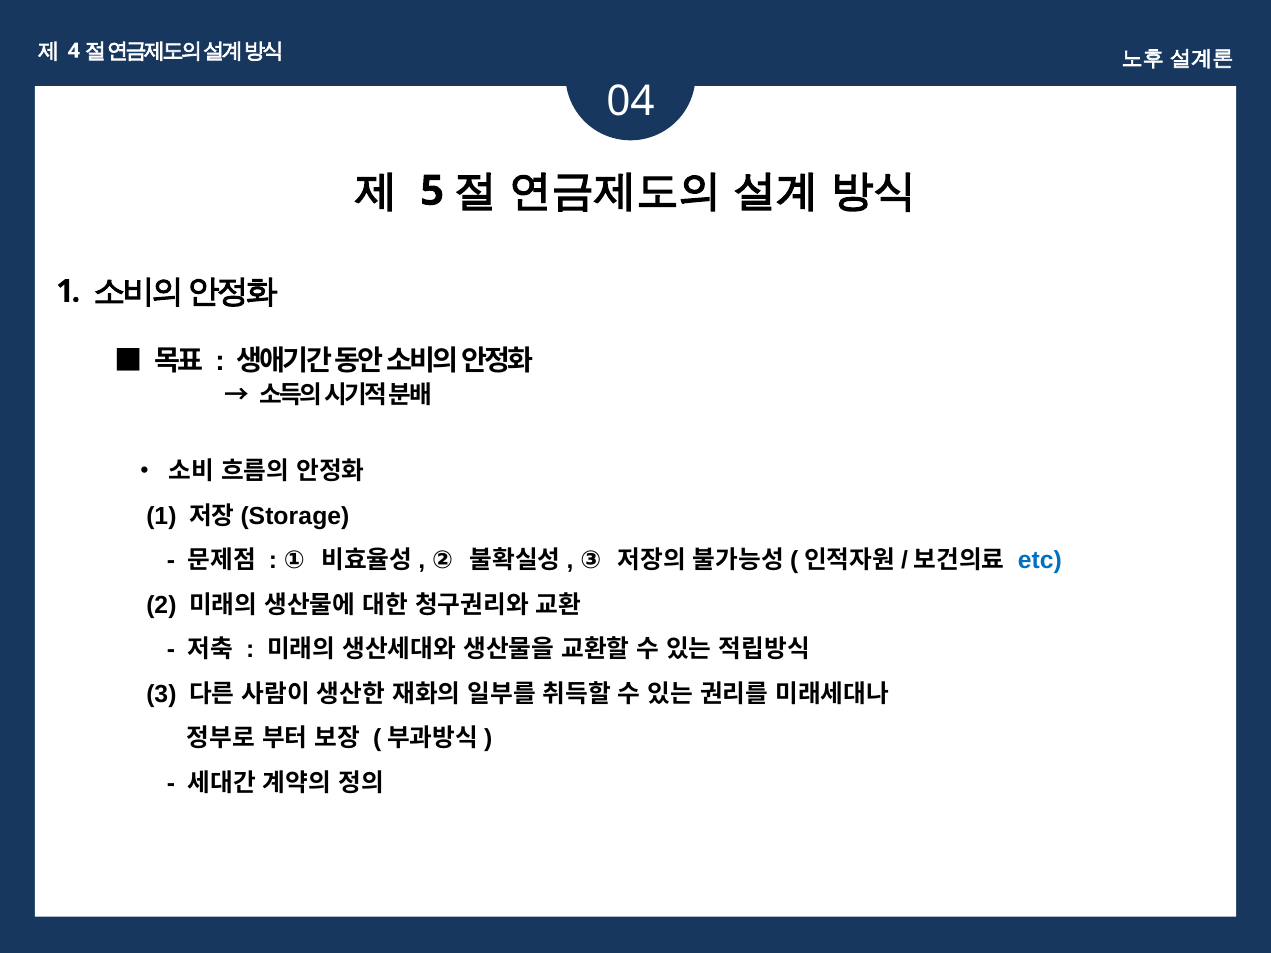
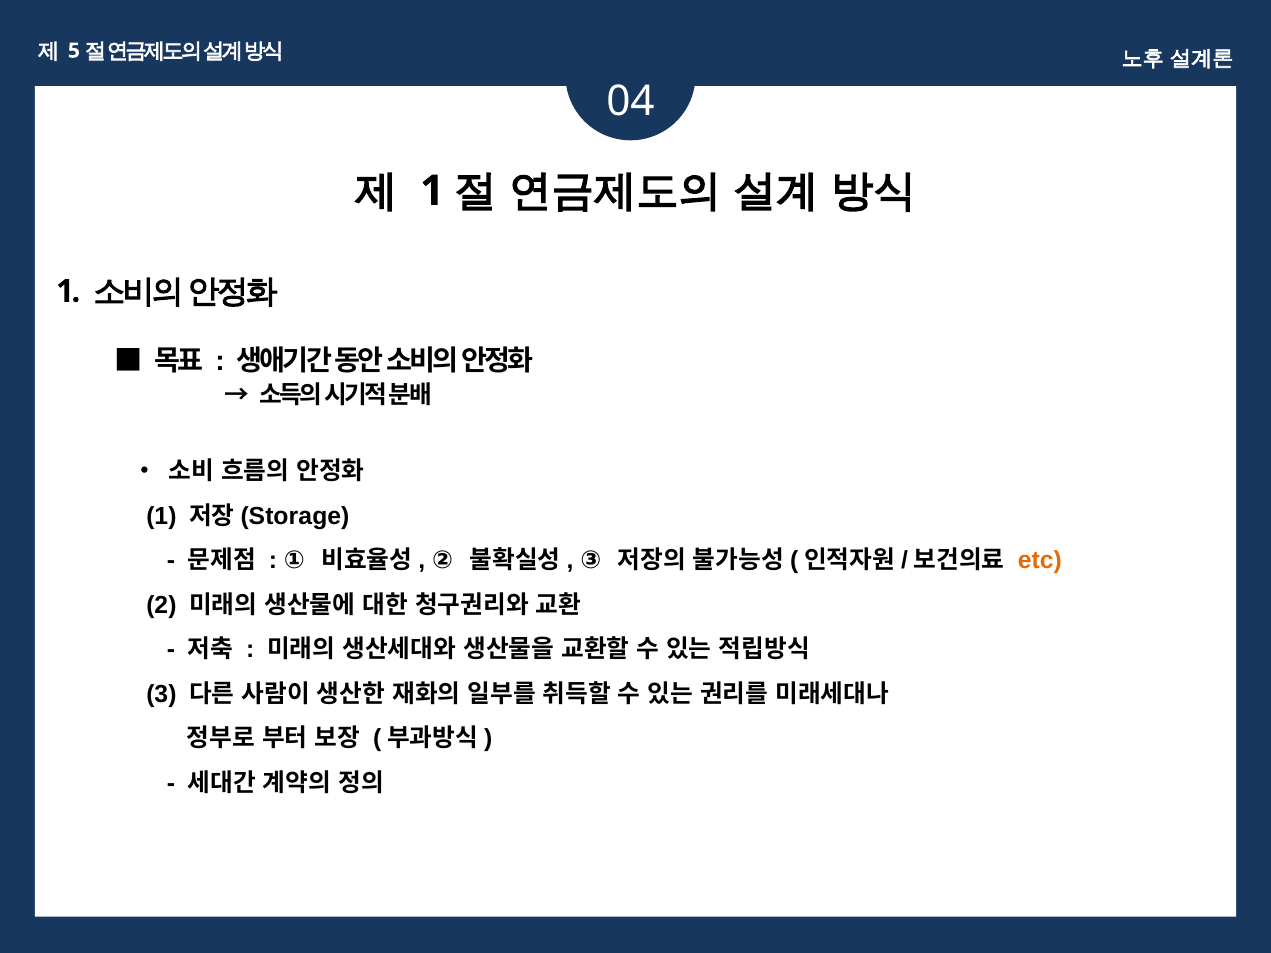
4: 4 -> 5
5 at (432, 191): 5 -> 1
etc colour: blue -> orange
